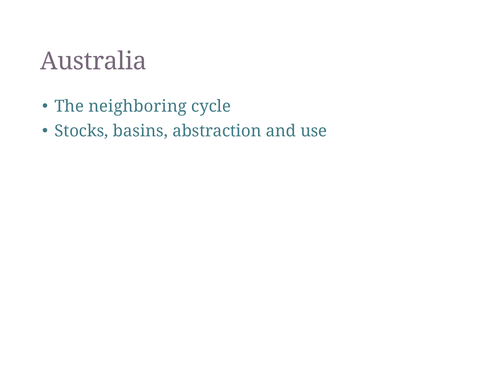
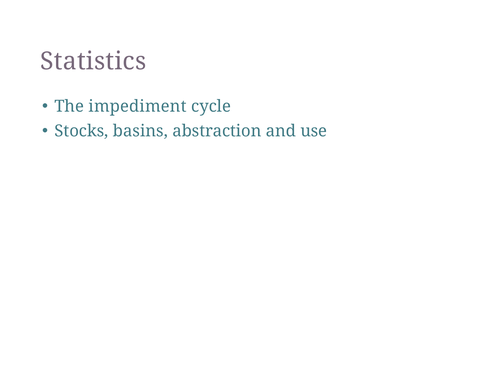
Australia: Australia -> Statistics
neighboring: neighboring -> impediment
